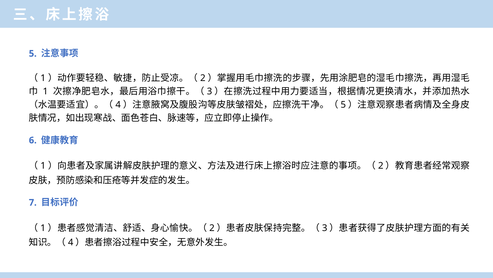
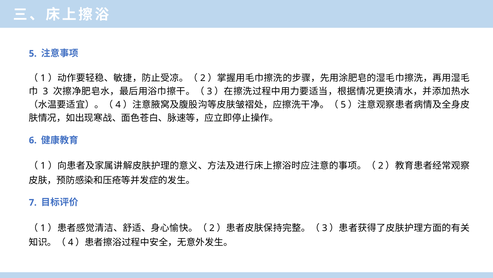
1 at (45, 91): 1 -> 3
